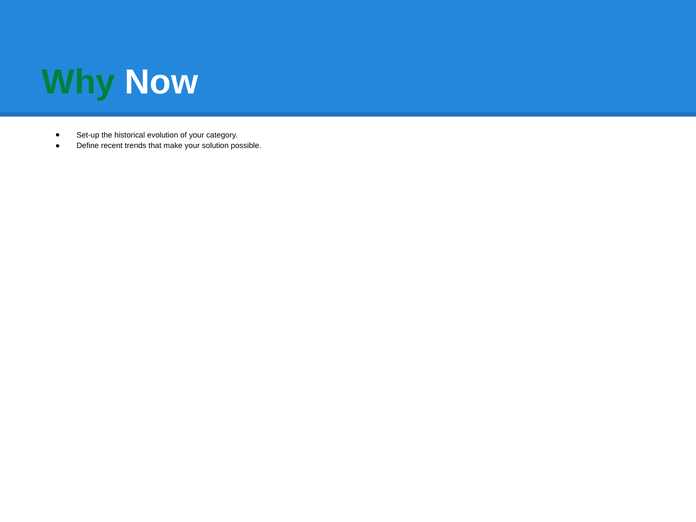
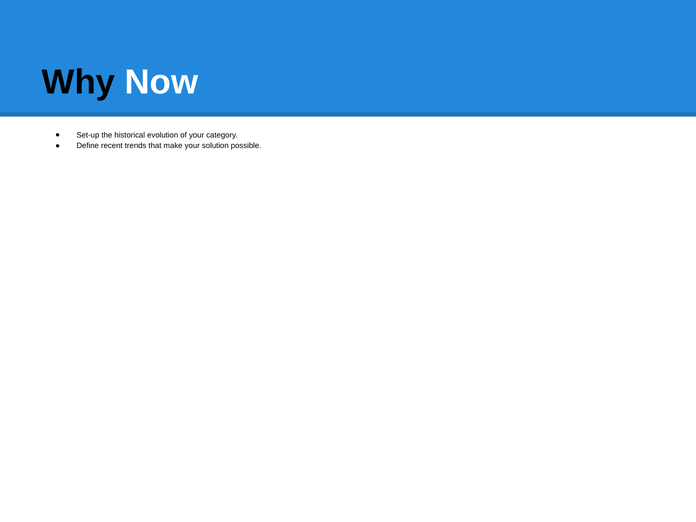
Why colour: green -> black
